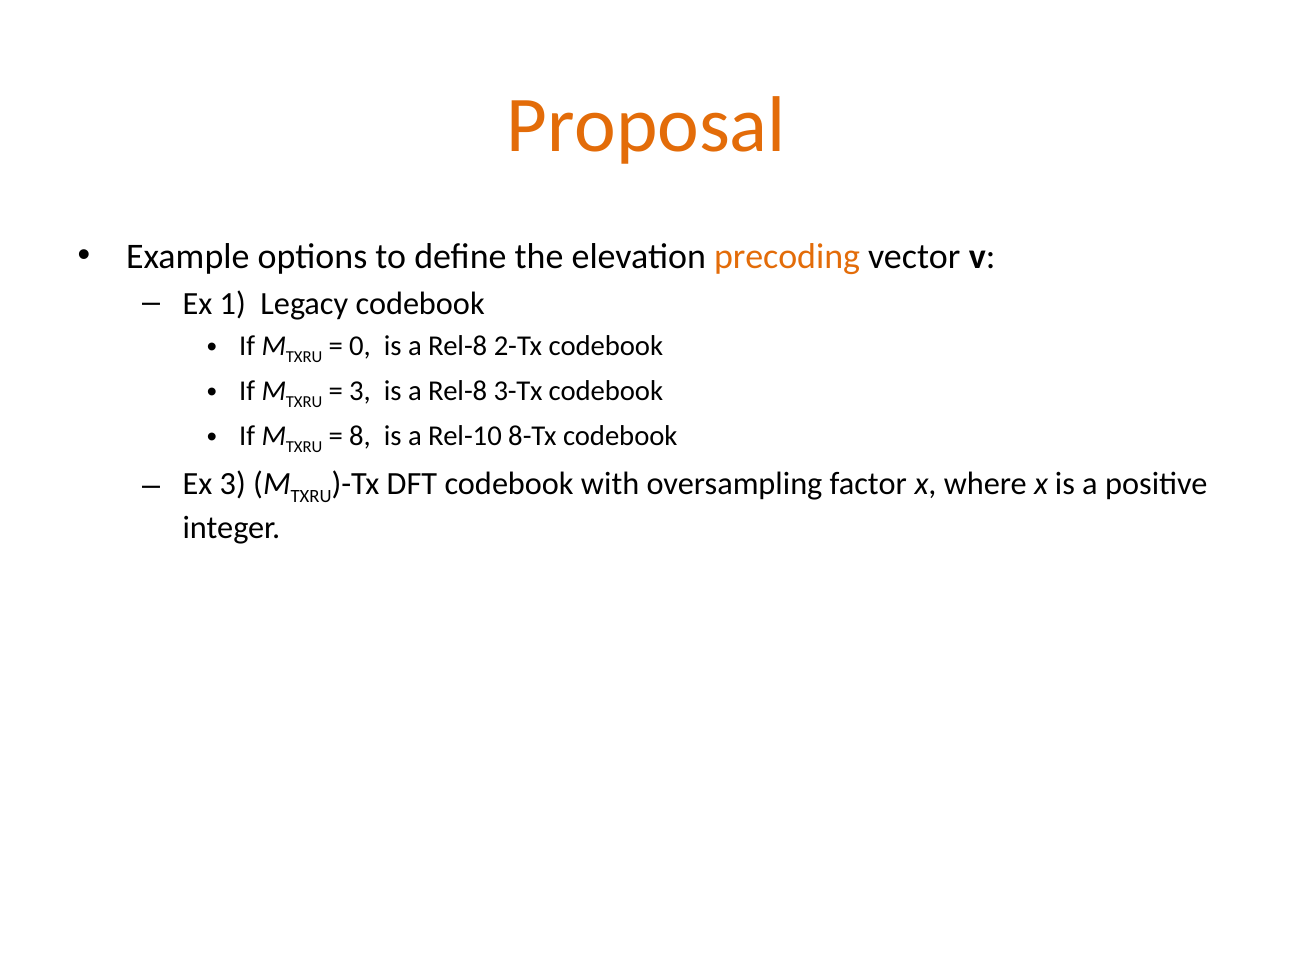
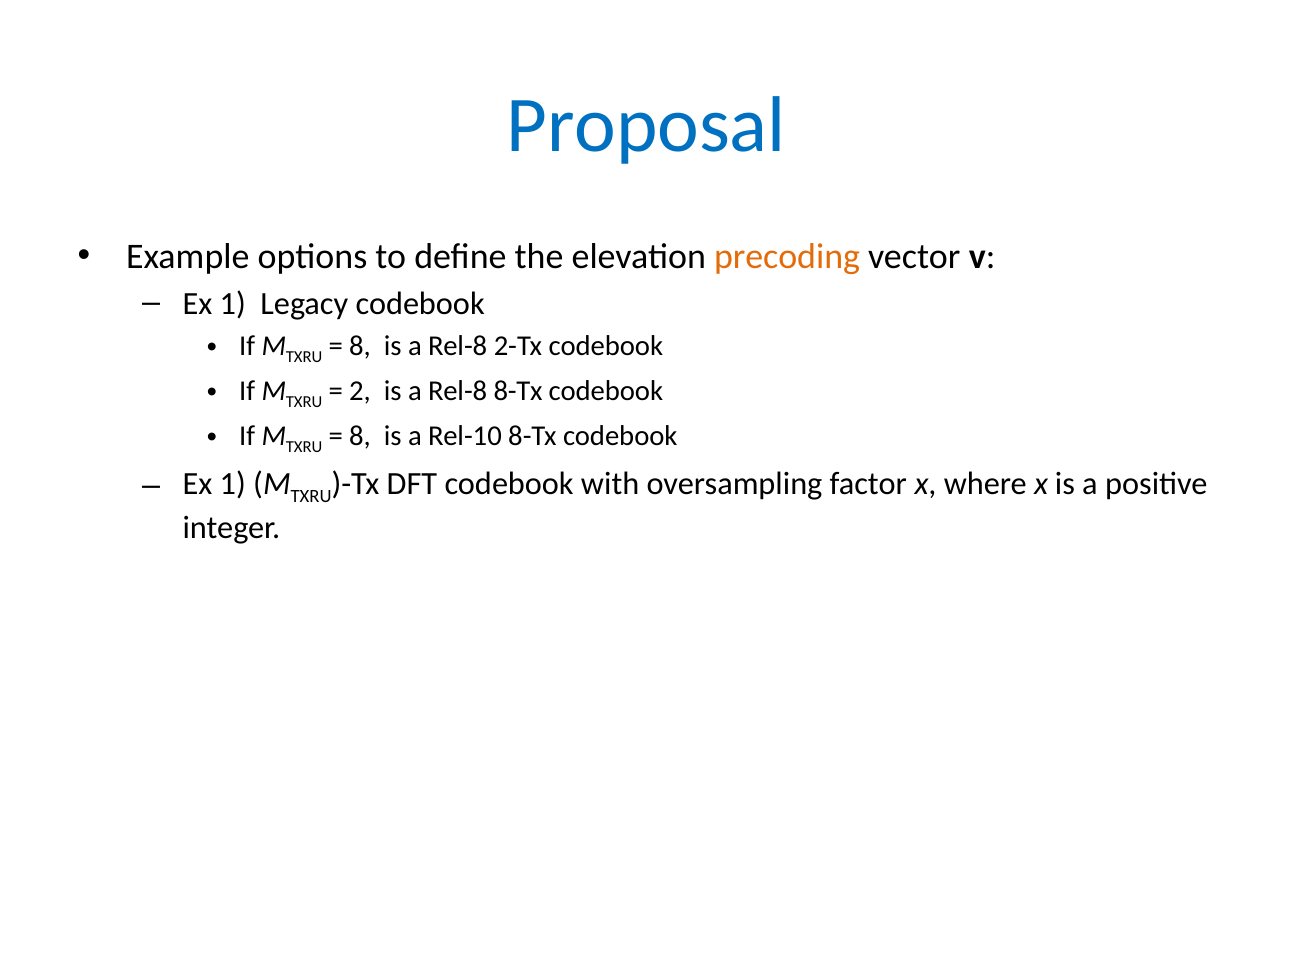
Proposal colour: orange -> blue
0 at (360, 346): 0 -> 8
3 at (360, 391): 3 -> 2
Rel-8 3-Tx: 3-Tx -> 8-Tx
3 at (233, 484): 3 -> 1
